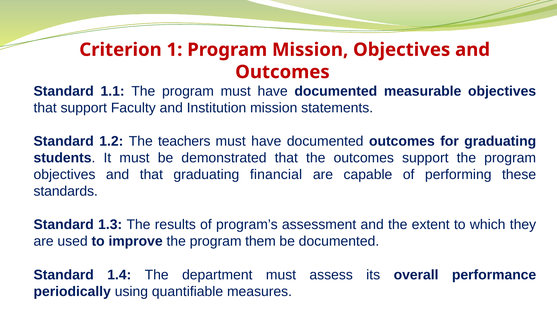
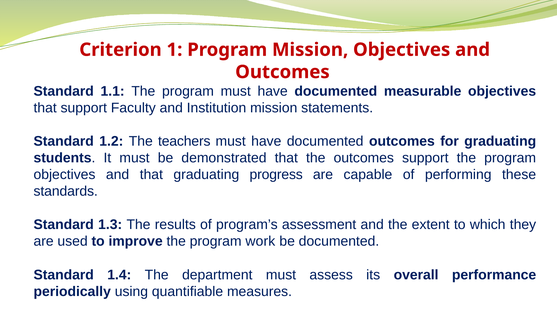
financial: financial -> progress
them: them -> work
